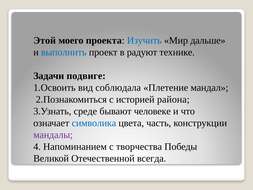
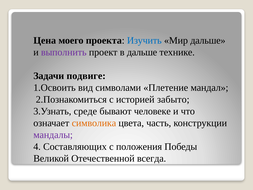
Этой: Этой -> Цена
выполнить colour: blue -> purple
в радуют: радуют -> дальше
соблюдала: соблюдала -> символами
района: района -> забыто
символика colour: blue -> orange
Напоминанием: Напоминанием -> Составляющих
творчества: творчества -> положения
